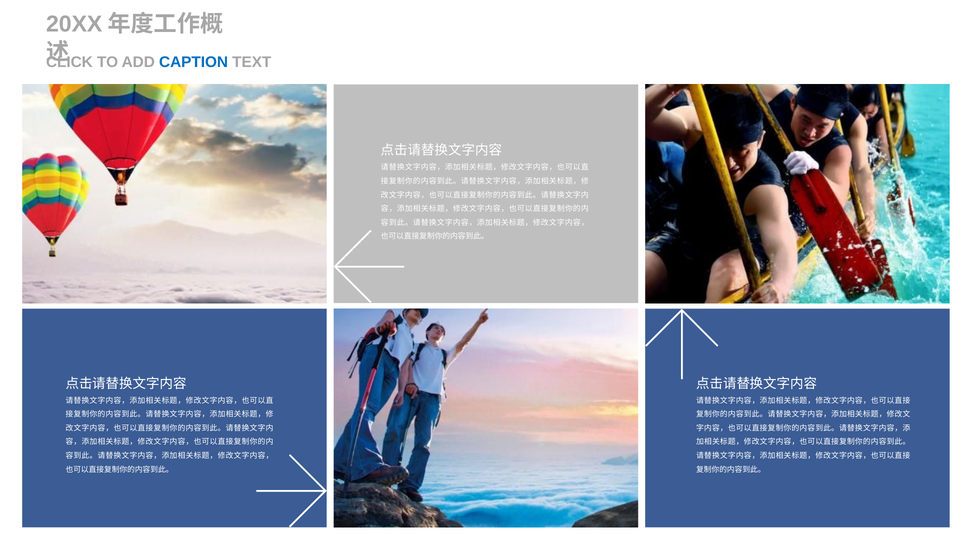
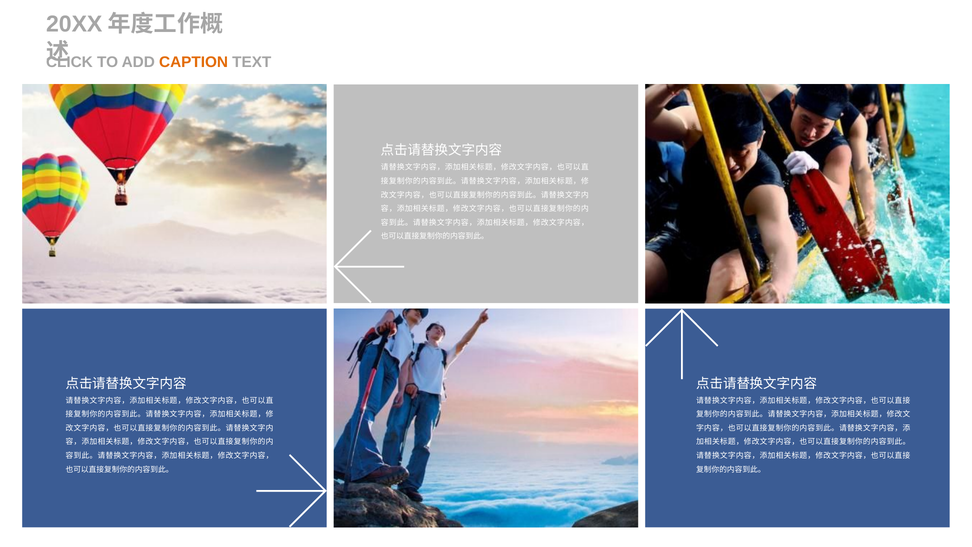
CAPTION colour: blue -> orange
